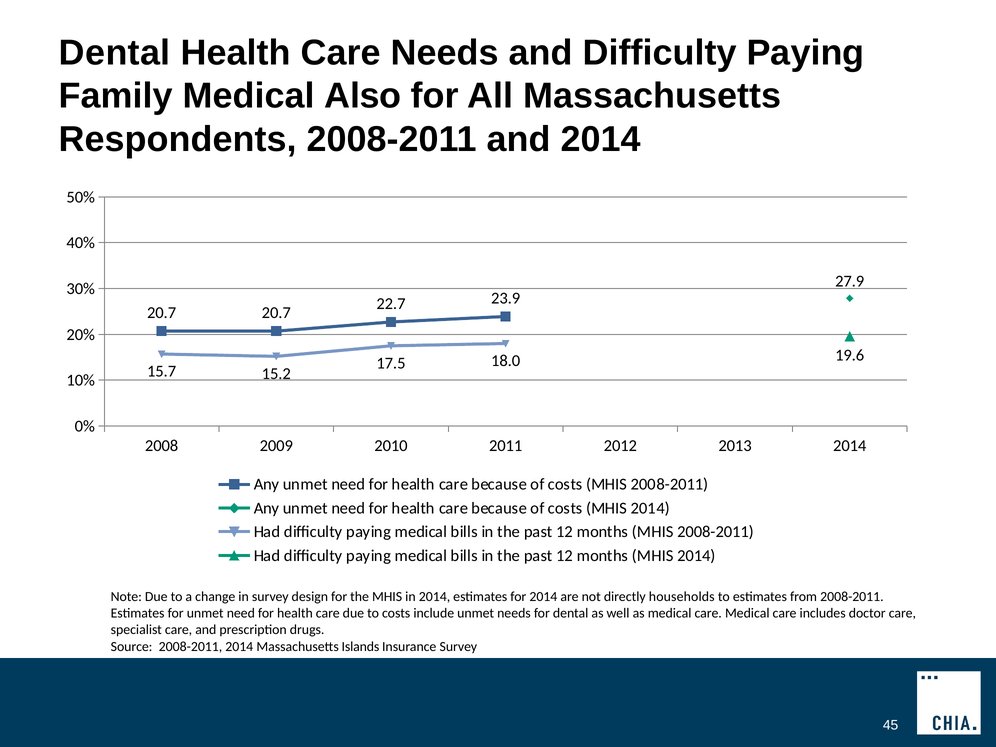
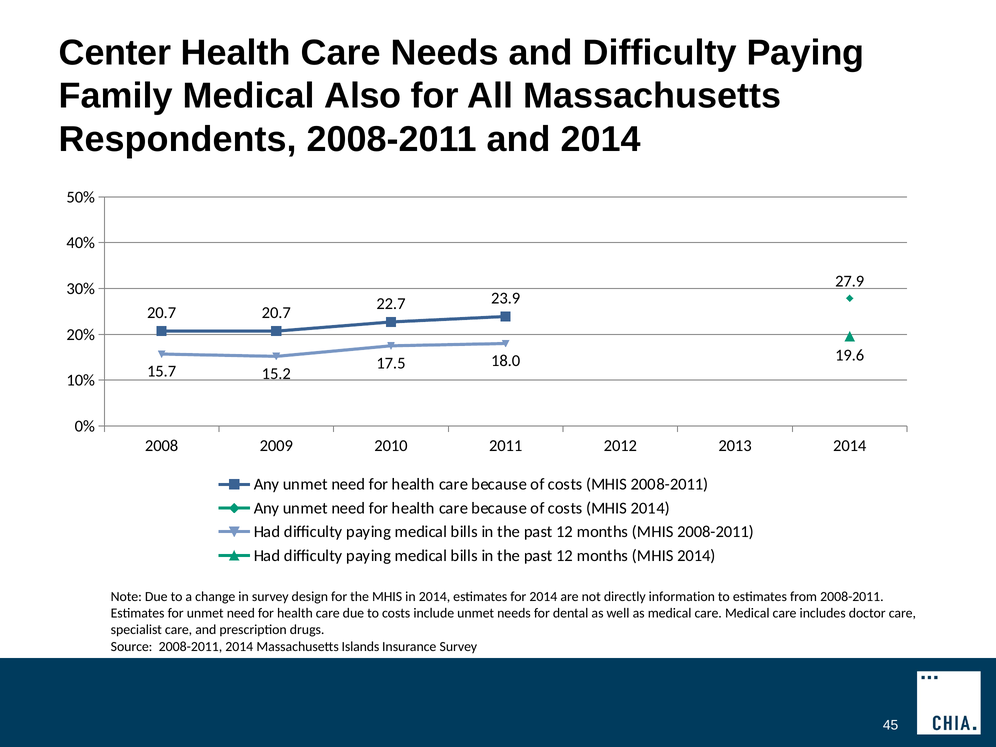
Dental at (115, 53): Dental -> Center
households: households -> information
